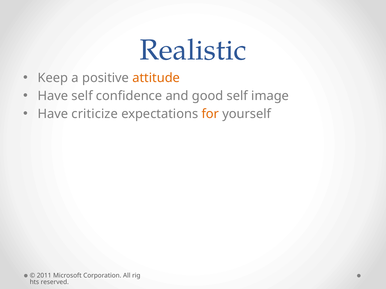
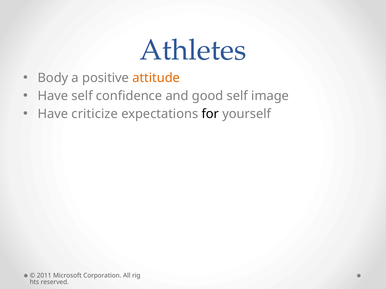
Realistic: Realistic -> Athletes
Keep: Keep -> Body
for colour: orange -> black
